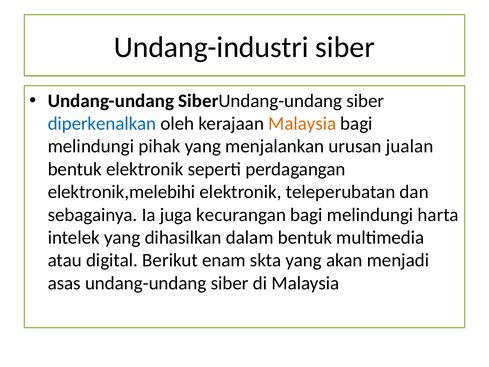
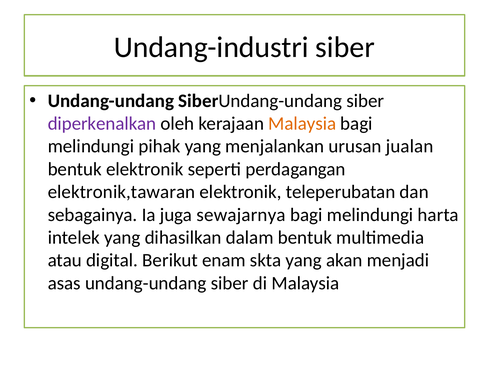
diperkenalkan colour: blue -> purple
elektronik,melebihi: elektronik,melebihi -> elektronik,tawaran
kecurangan: kecurangan -> sewajarnya
